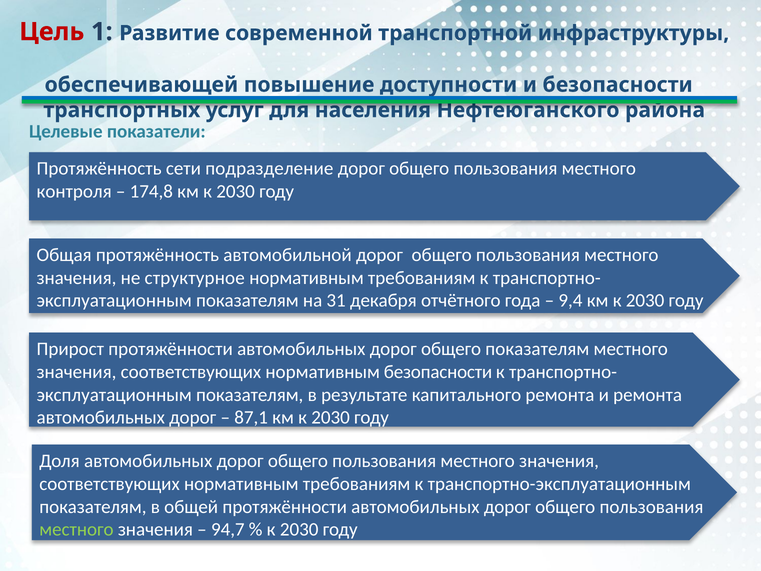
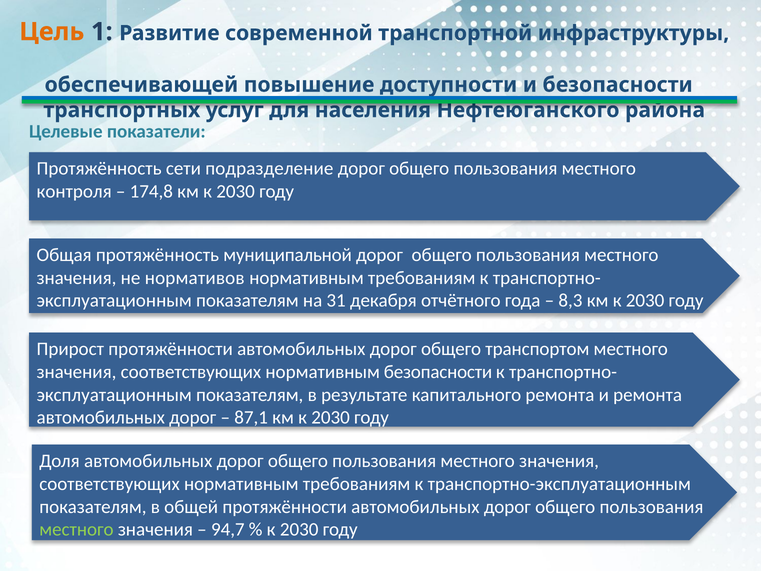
Цель colour: red -> orange
автомобильной: автомобильной -> муниципальной
структурное: структурное -> нормативов
9,4: 9,4 -> 8,3
общего показателям: показателям -> транспортом
